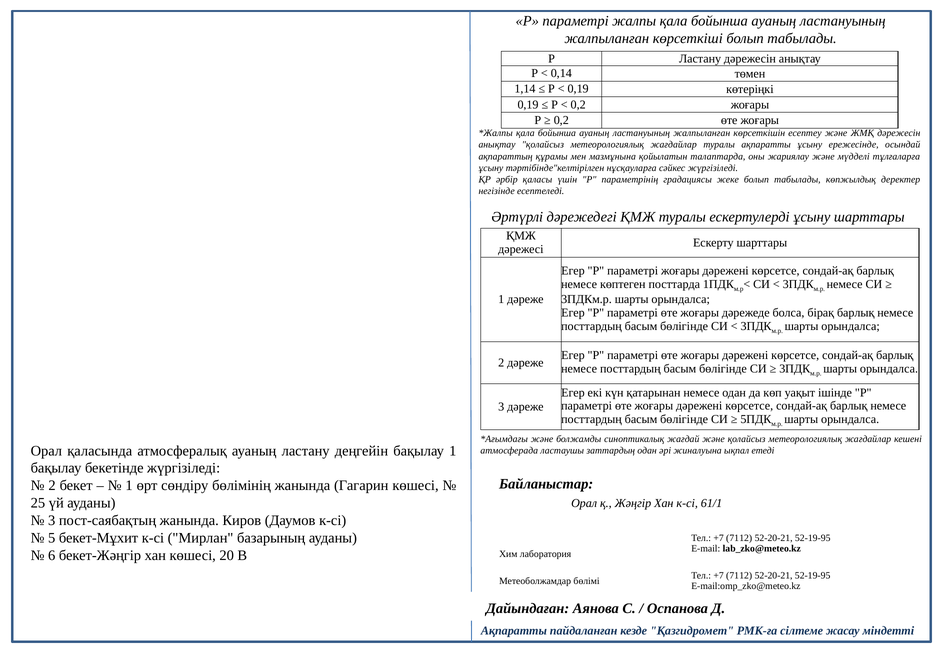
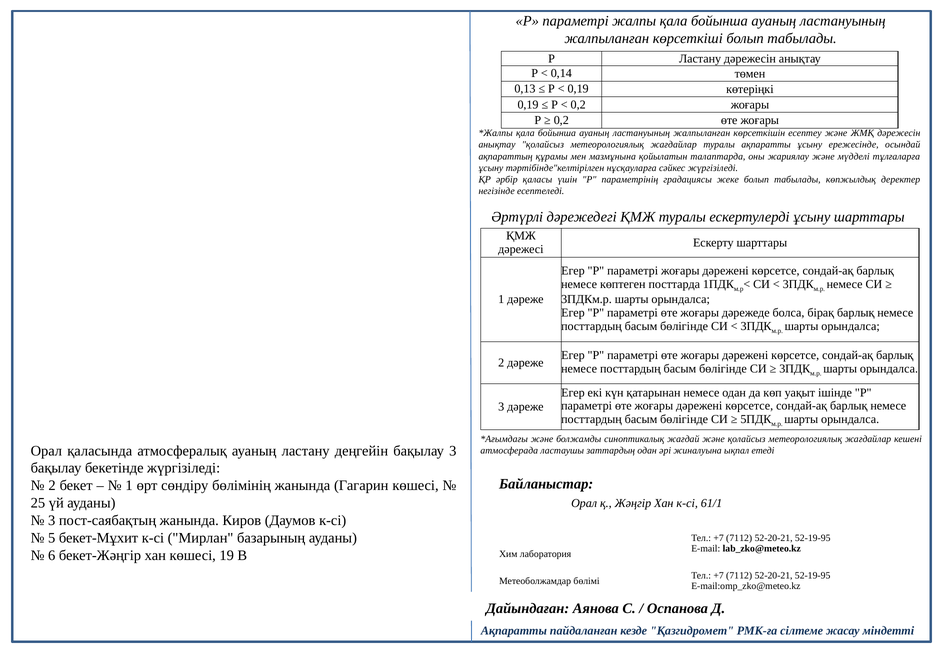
1,14: 1,14 -> 0,13
бақылау 1: 1 -> 3
20: 20 -> 19
